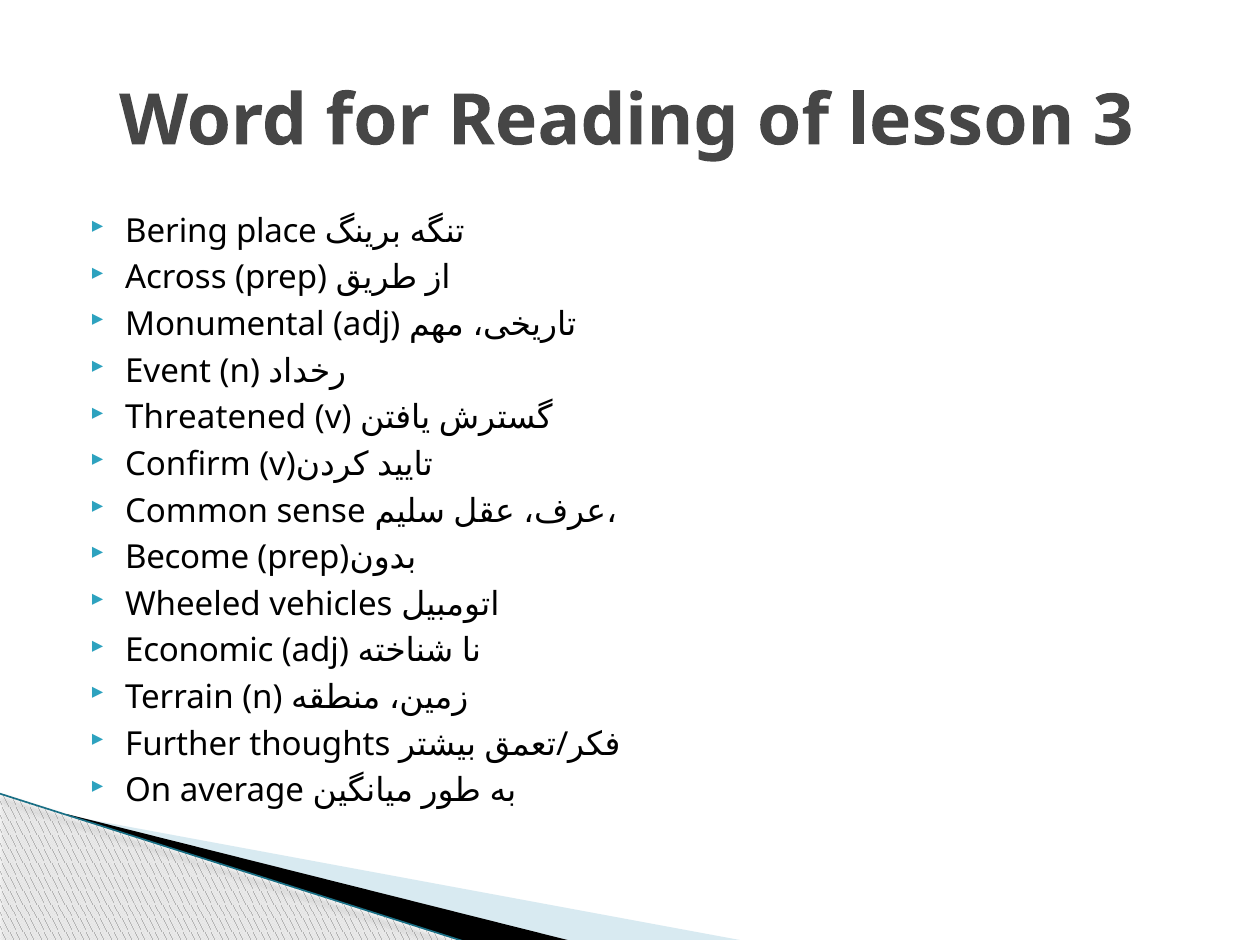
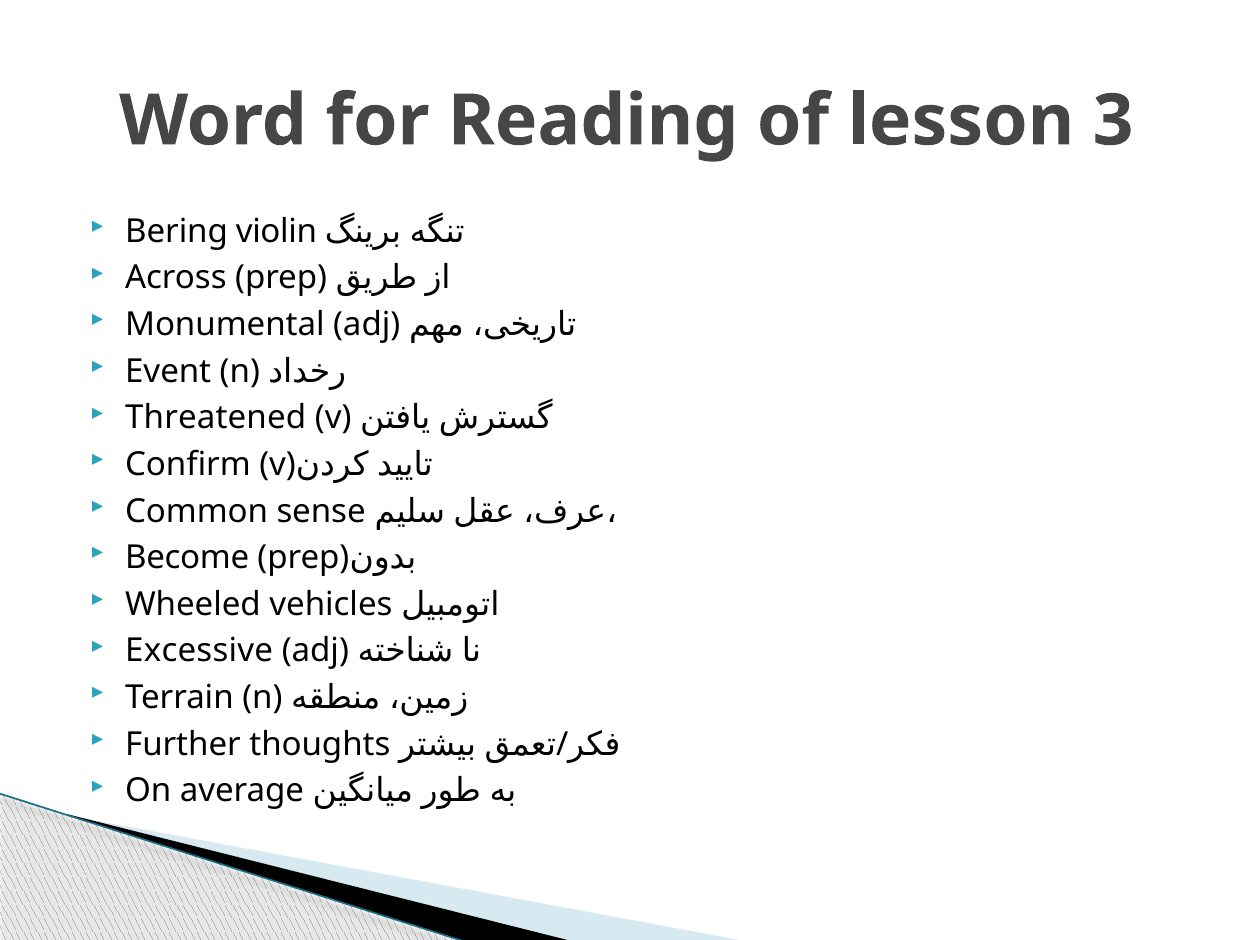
place: place -> violin
Economic: Economic -> Excessive
